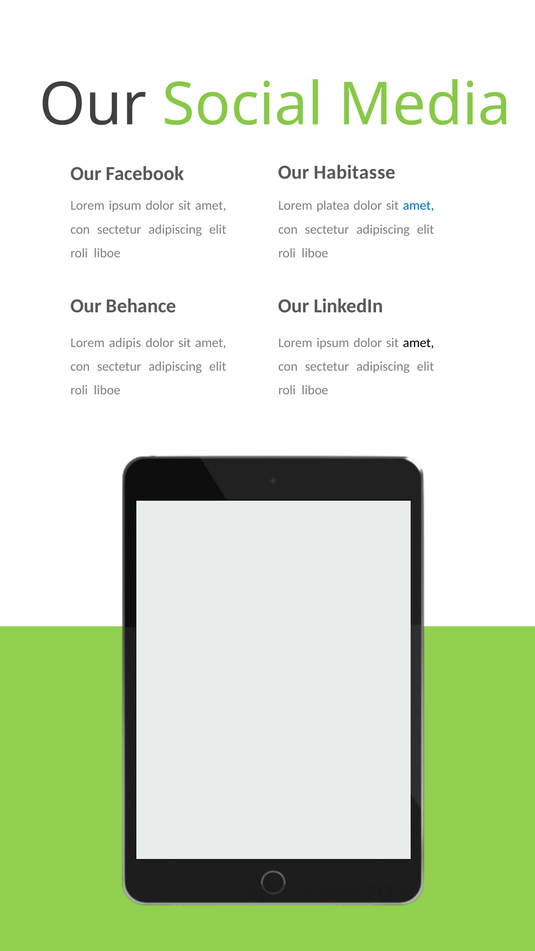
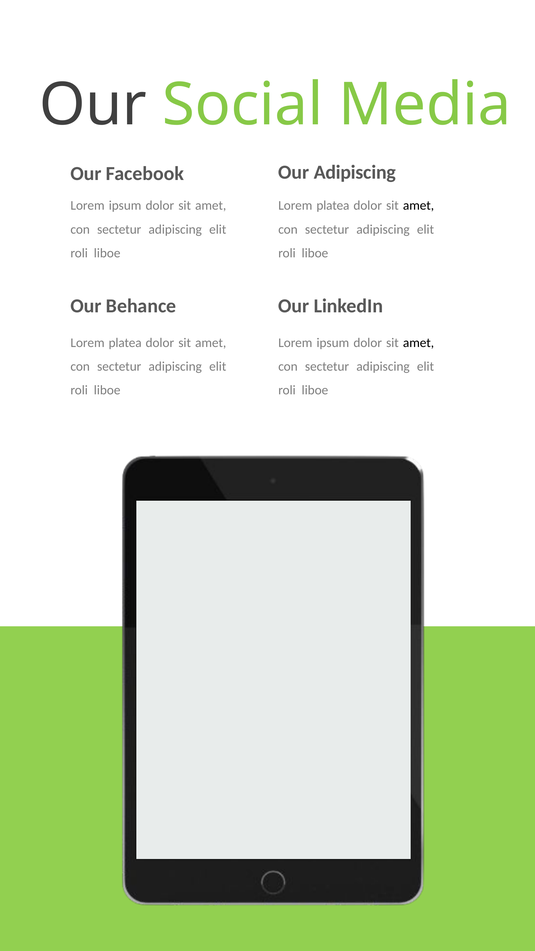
Our Habitasse: Habitasse -> Adipiscing
amet at (419, 206) colour: blue -> black
adipis at (125, 343): adipis -> platea
